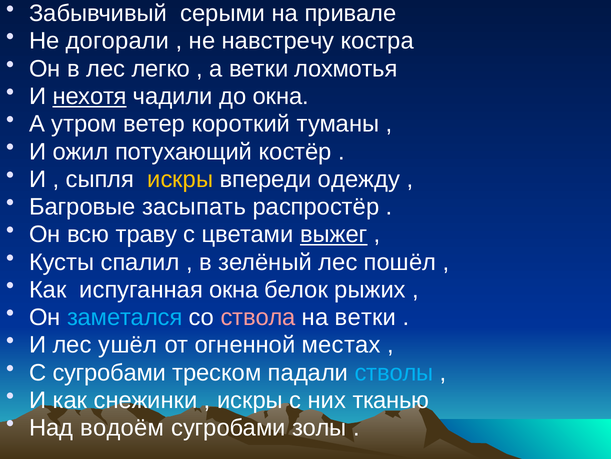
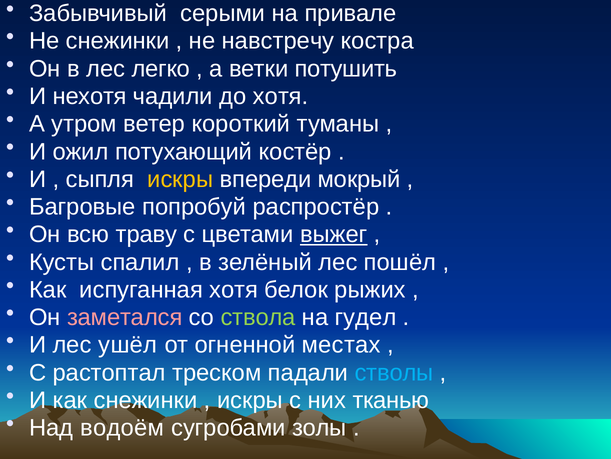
Не догорали: догорали -> снежинки
лохмотья: лохмотья -> потушить
нехотя underline: present -> none
до окна: окна -> хотя
одежду: одежду -> мокрый
засыпать: засыпать -> попробуй
испуганная окна: окна -> хотя
заметался colour: light blue -> pink
ствола colour: pink -> light green
на ветки: ветки -> гудел
С сугробами: сугробами -> растоптал
